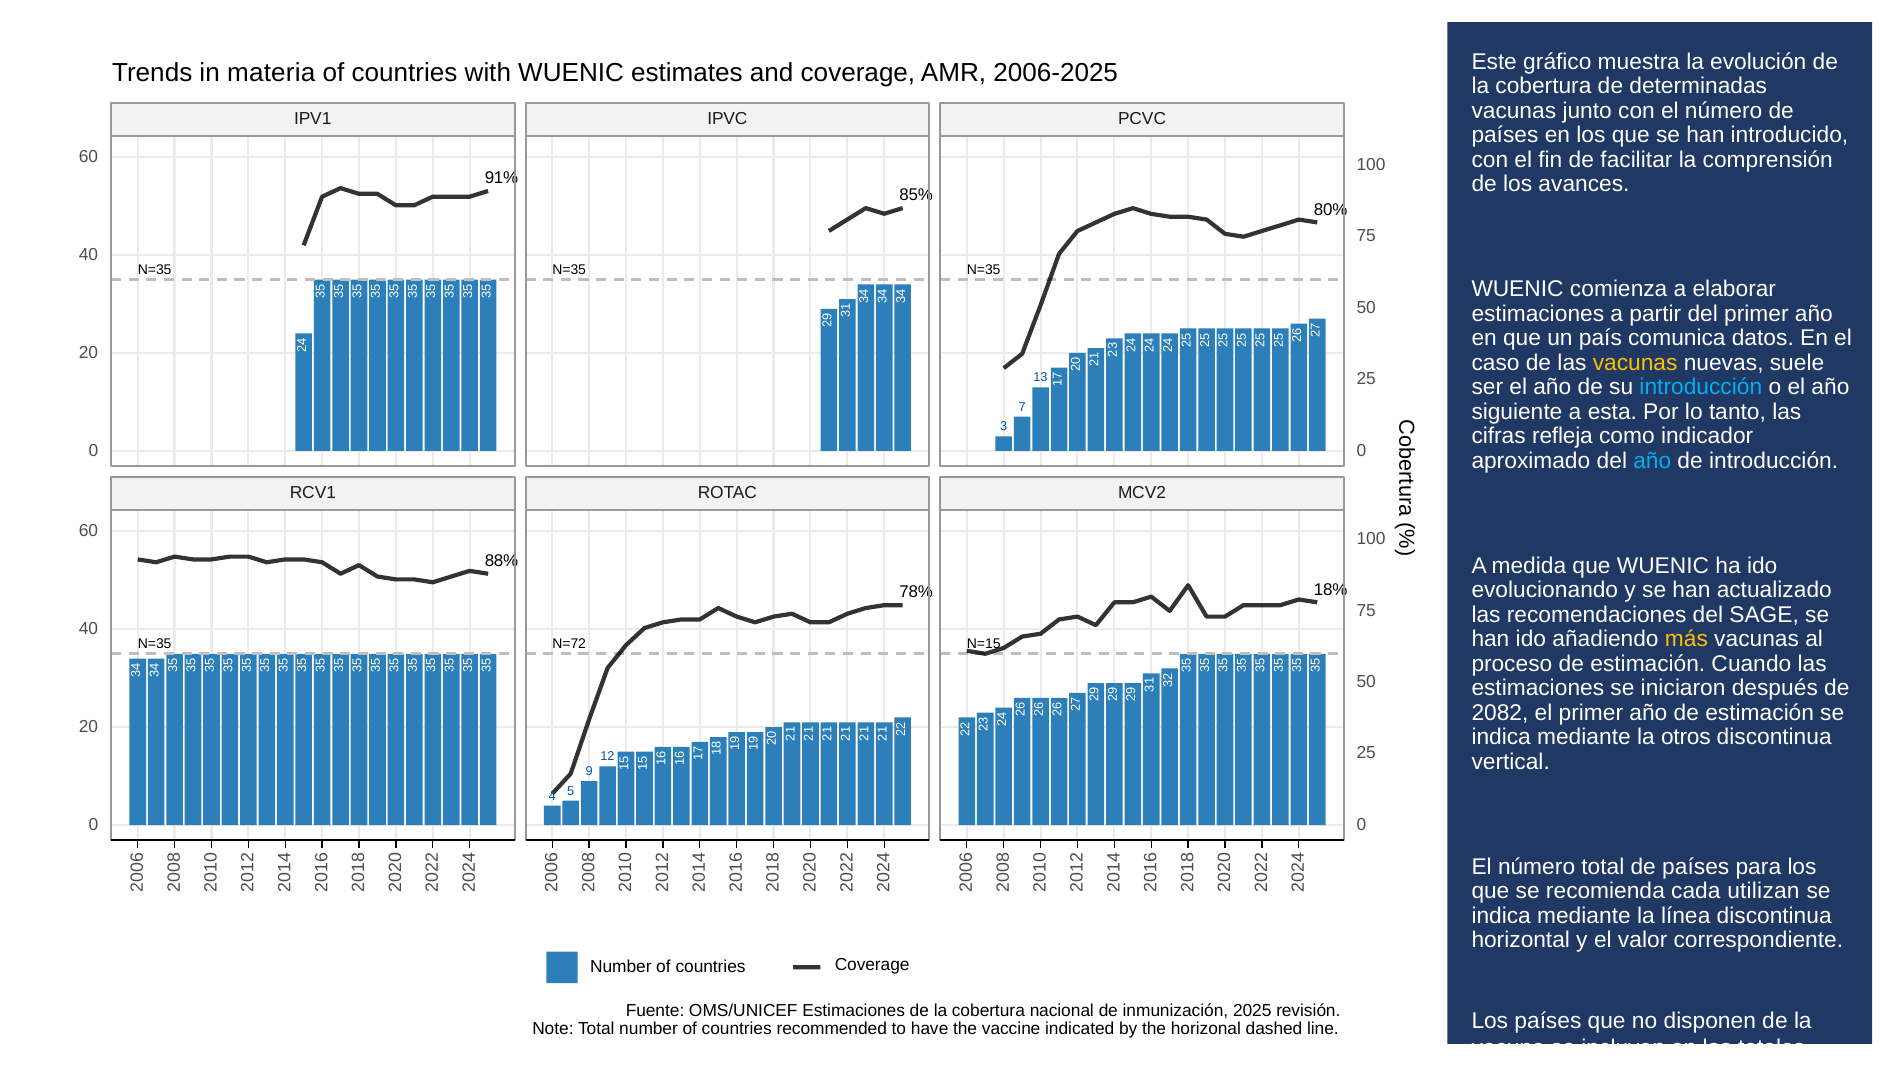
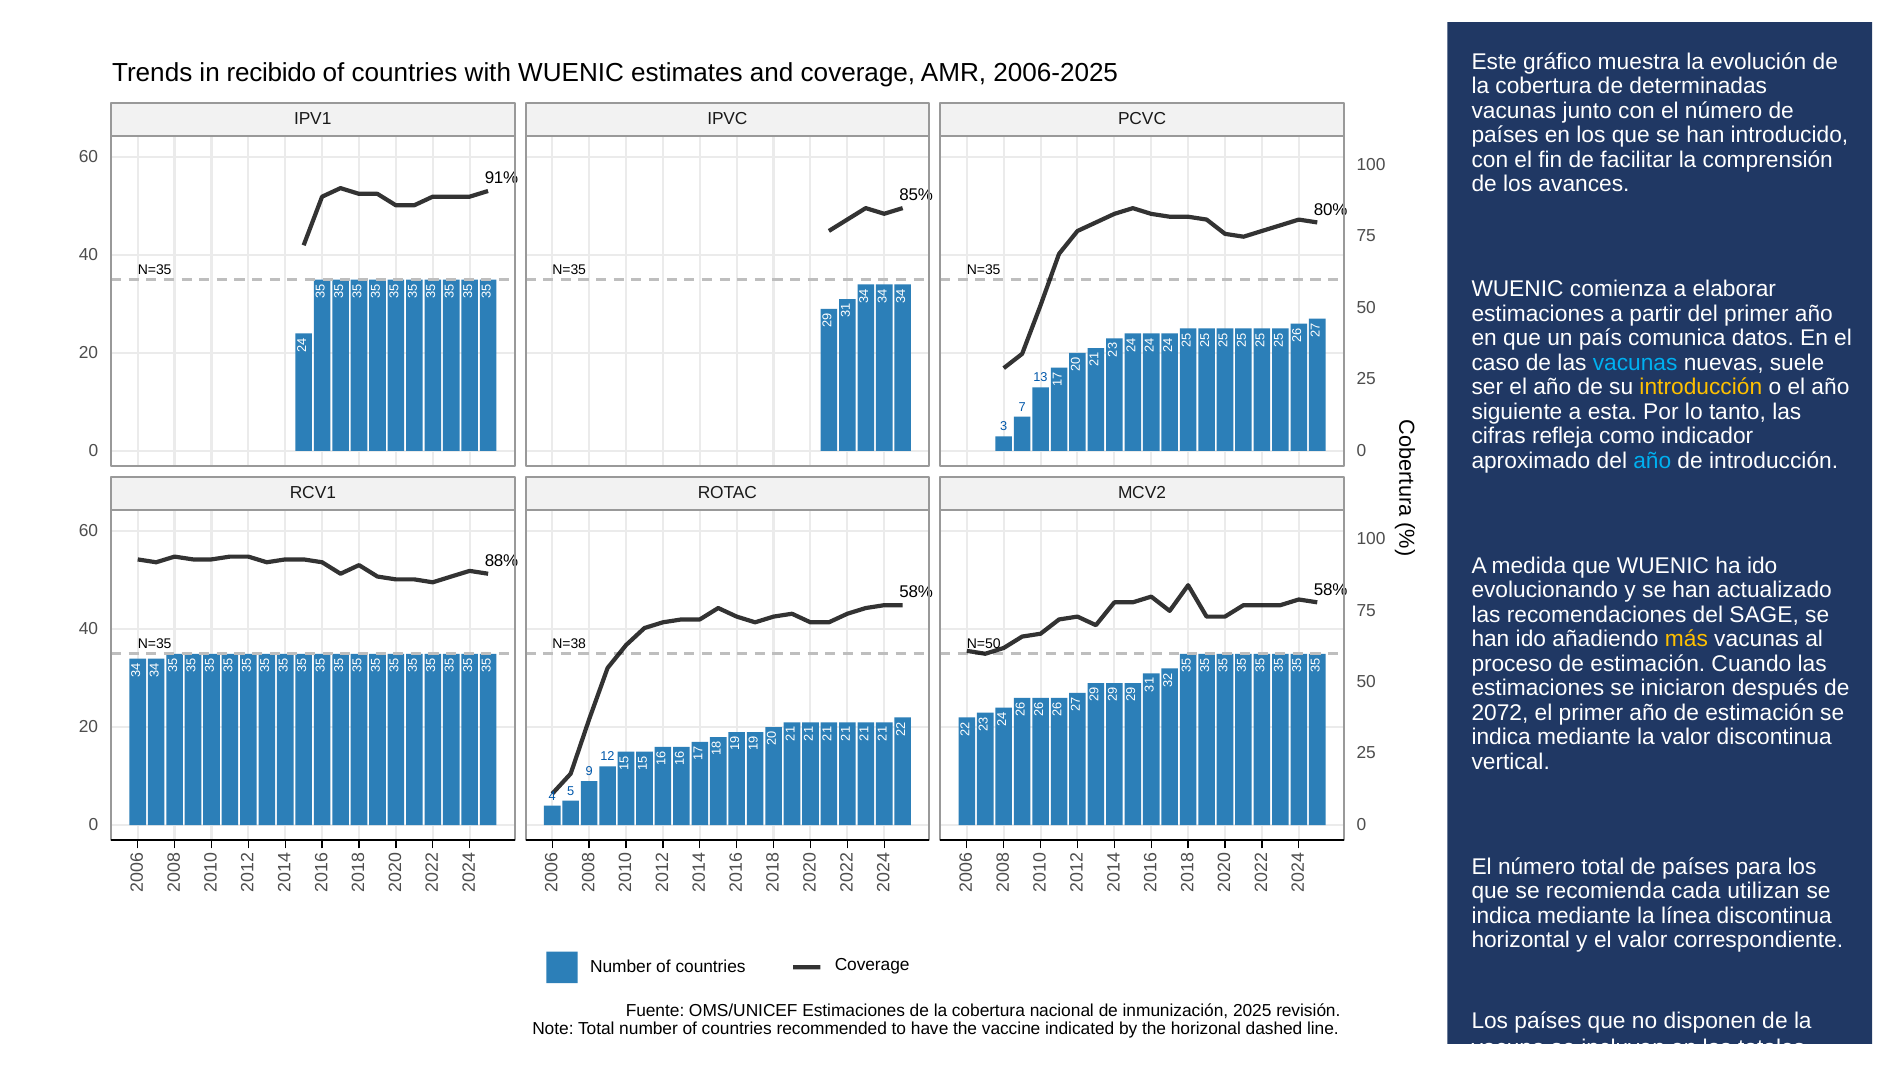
materia: materia -> recibido
vacunas at (1635, 363) colour: yellow -> light blue
introducción at (1701, 388) colour: light blue -> yellow
18% at (1331, 590): 18% -> 58%
78% at (916, 593): 78% -> 58%
N=72: N=72 -> N=38
N=15: N=15 -> N=50
2082: 2082 -> 2072
la otros: otros -> valor
